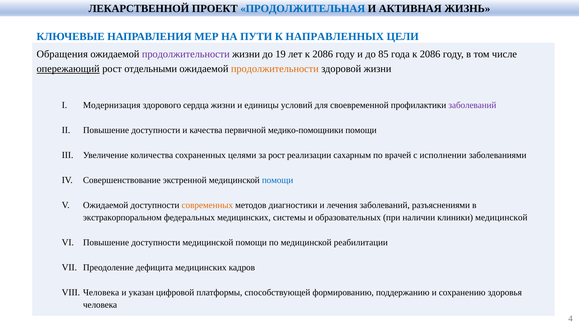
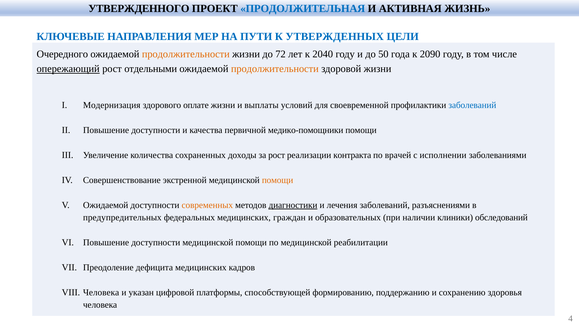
ЛЕКАРСТВЕННОЙ: ЛЕКАРСТВЕННОЙ -> УТВЕРЖДЕННОГО
НАПРАВЛЕННЫХ: НАПРАВЛЕННЫХ -> УТВЕРЖДЕННЫХ
Обращения: Обращения -> Очередного
продолжительности at (186, 54) colour: purple -> orange
19: 19 -> 72
лет к 2086: 2086 -> 2040
85: 85 -> 50
года к 2086: 2086 -> 2090
сердца: сердца -> оплате
единицы: единицы -> выплаты
заболеваний at (472, 105) colour: purple -> blue
целями: целями -> доходы
сахарным: сахарным -> контракта
помощи at (278, 180) colour: blue -> orange
диагностики underline: none -> present
экстракорпоральном: экстракорпоральном -> предупредительных
системы: системы -> граждан
клиники медицинской: медицинской -> обследований
